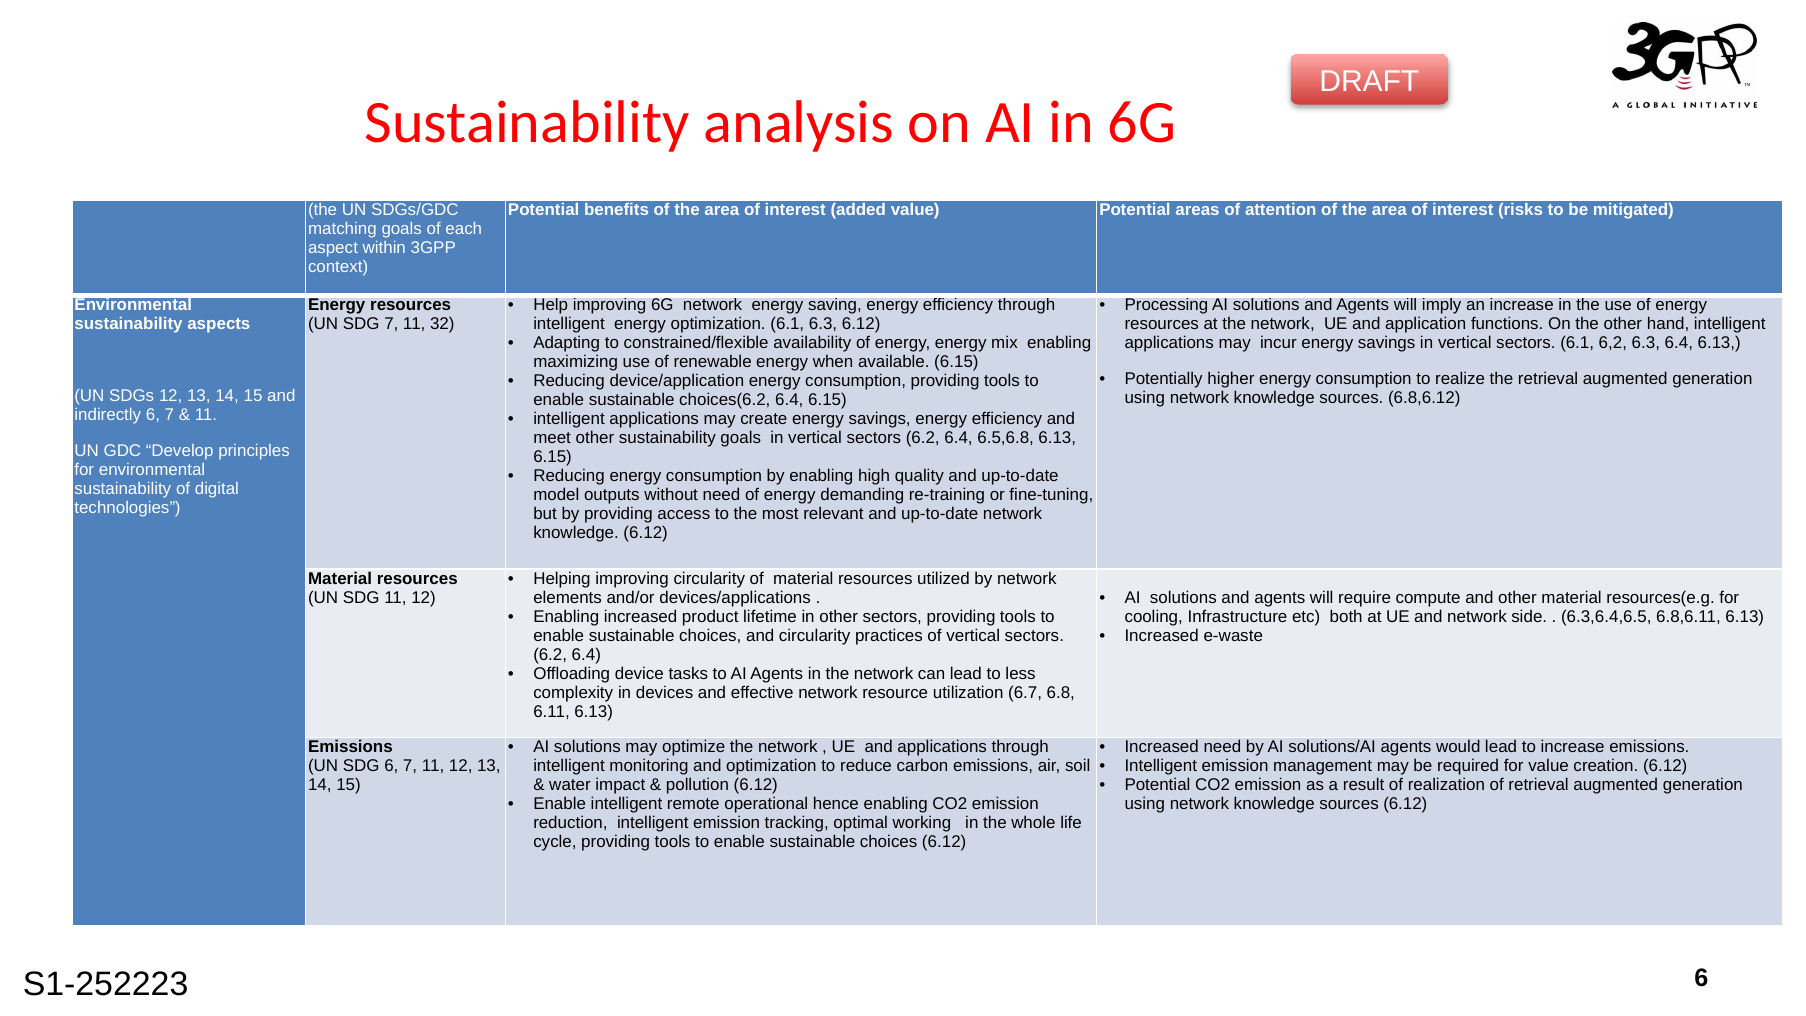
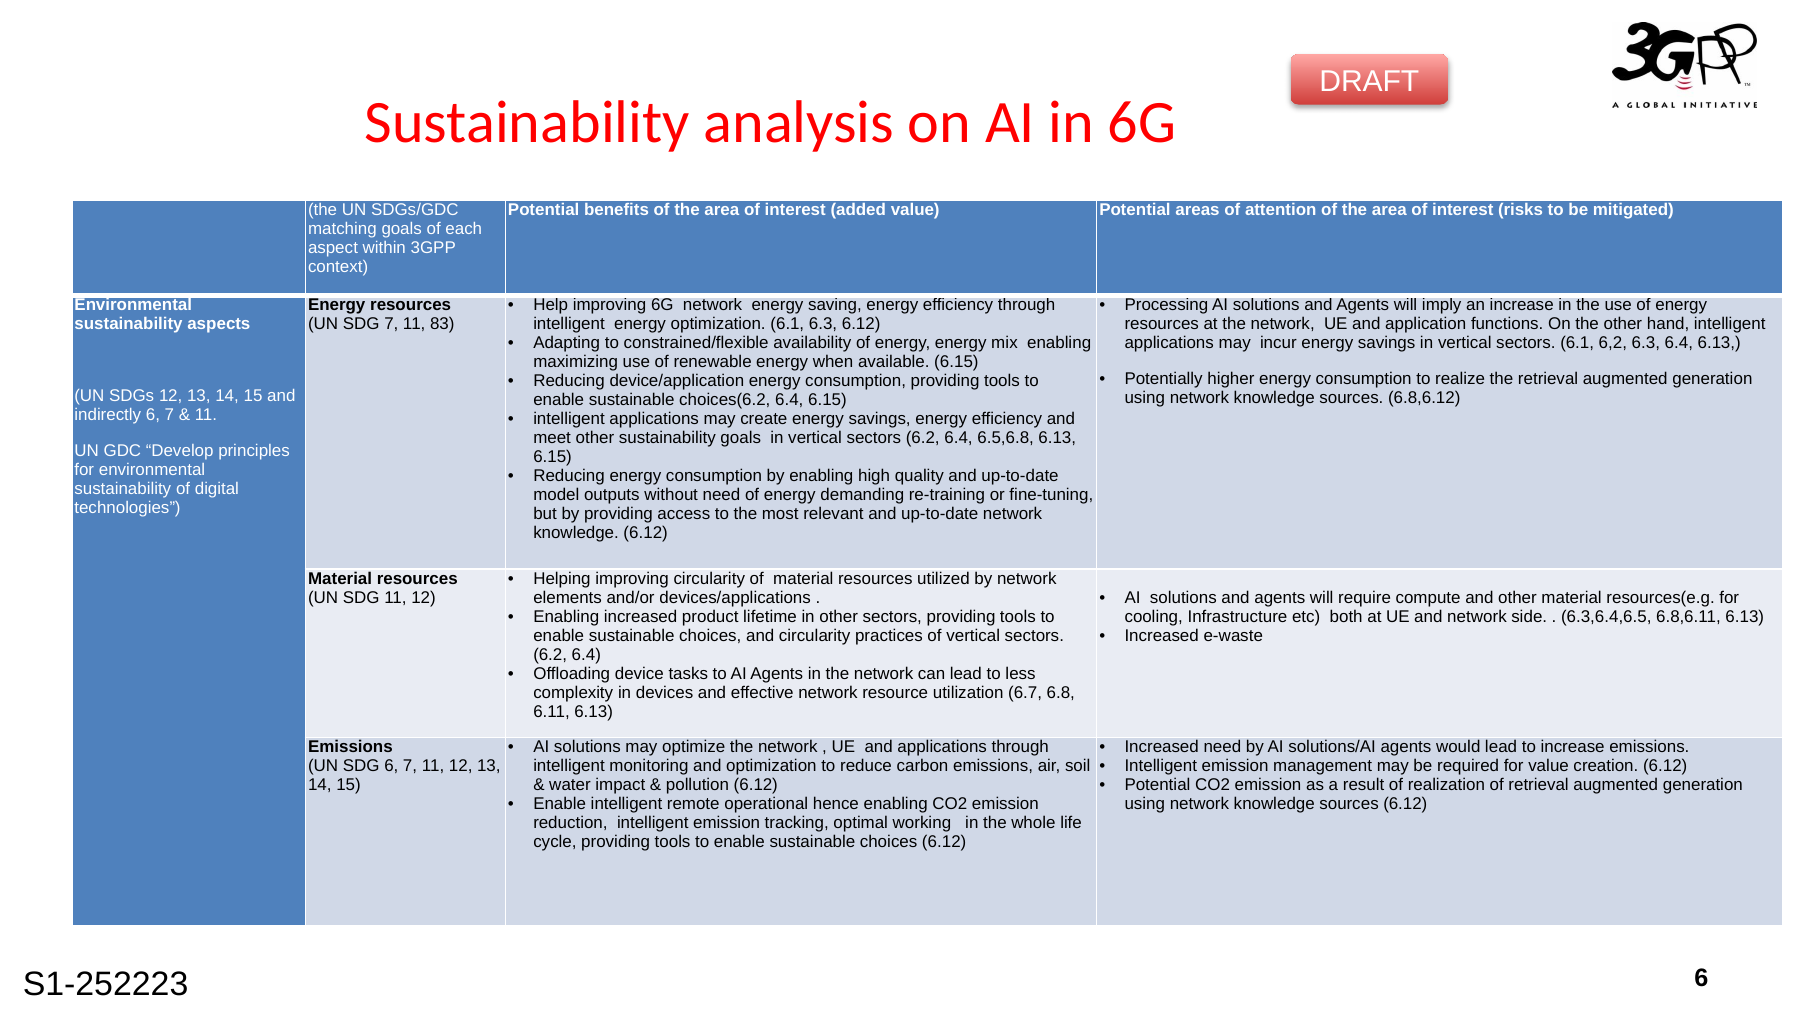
32: 32 -> 83
